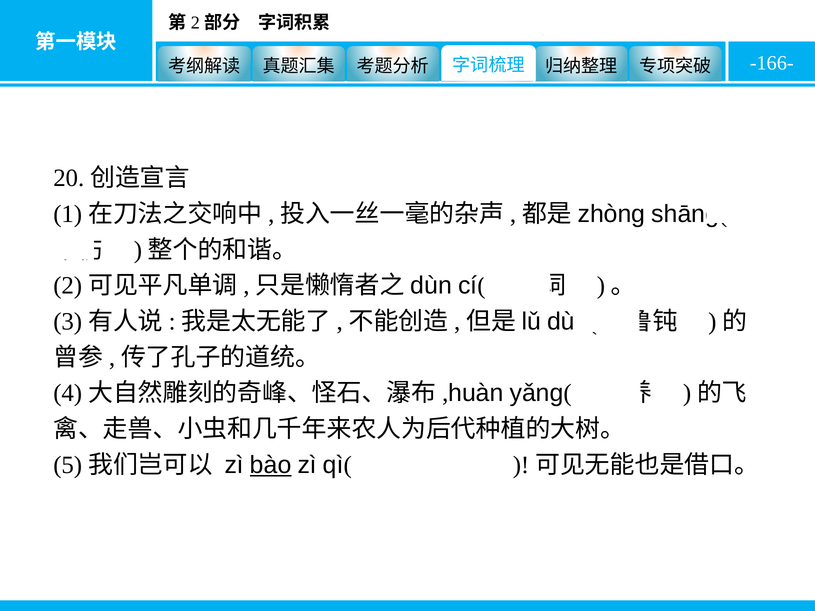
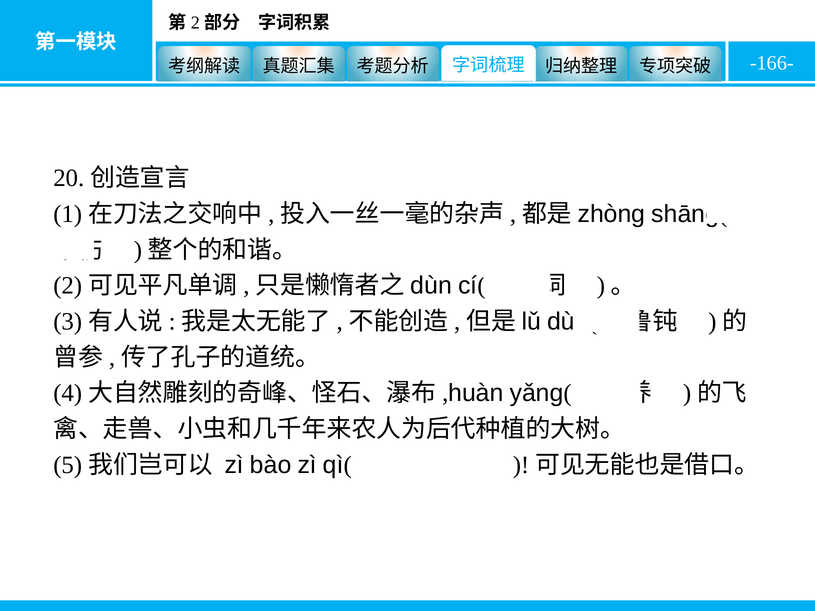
bào underline: present -> none
